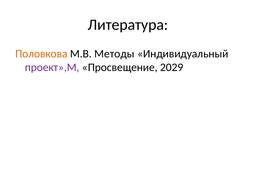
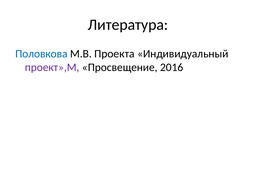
Половкова colour: orange -> blue
Методы: Методы -> Проекта
2029: 2029 -> 2016
